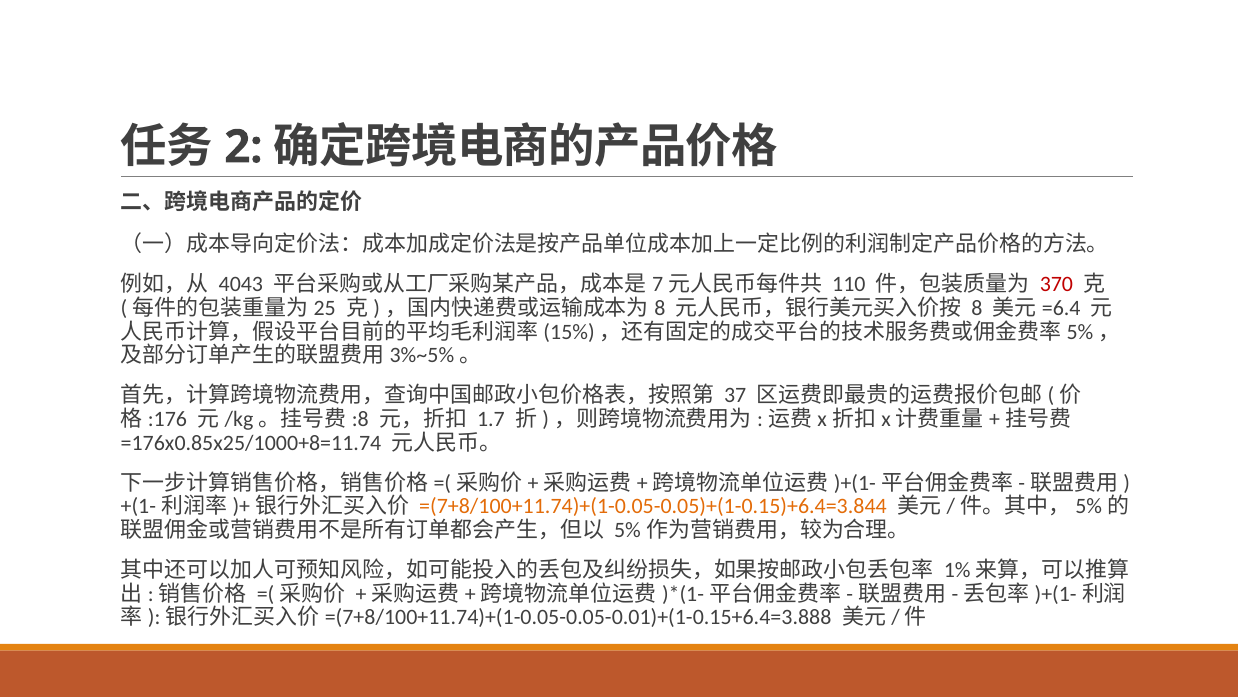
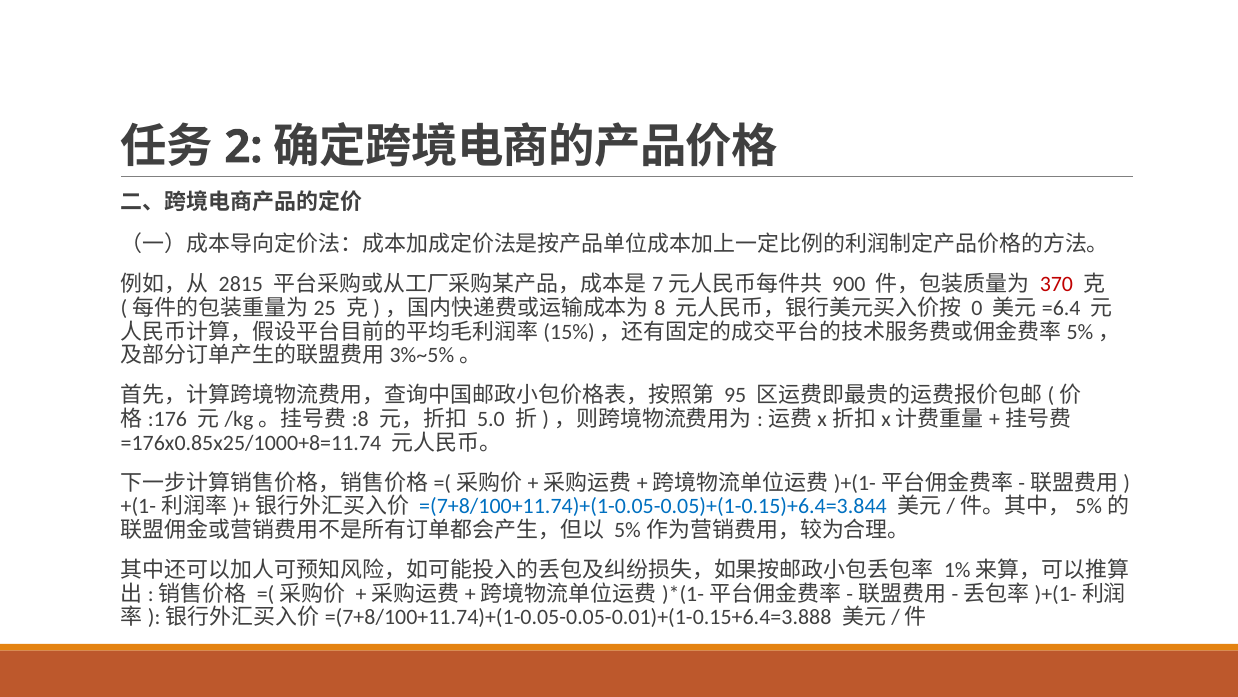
4043: 4043 -> 2815
110: 110 -> 900
8: 8 -> 0
37: 37 -> 95
1.7: 1.7 -> 5.0
=(7+8/100+11.74)+(1-0.05-0.05)+(1-0.15)+6.4=3.844 colour: orange -> blue
